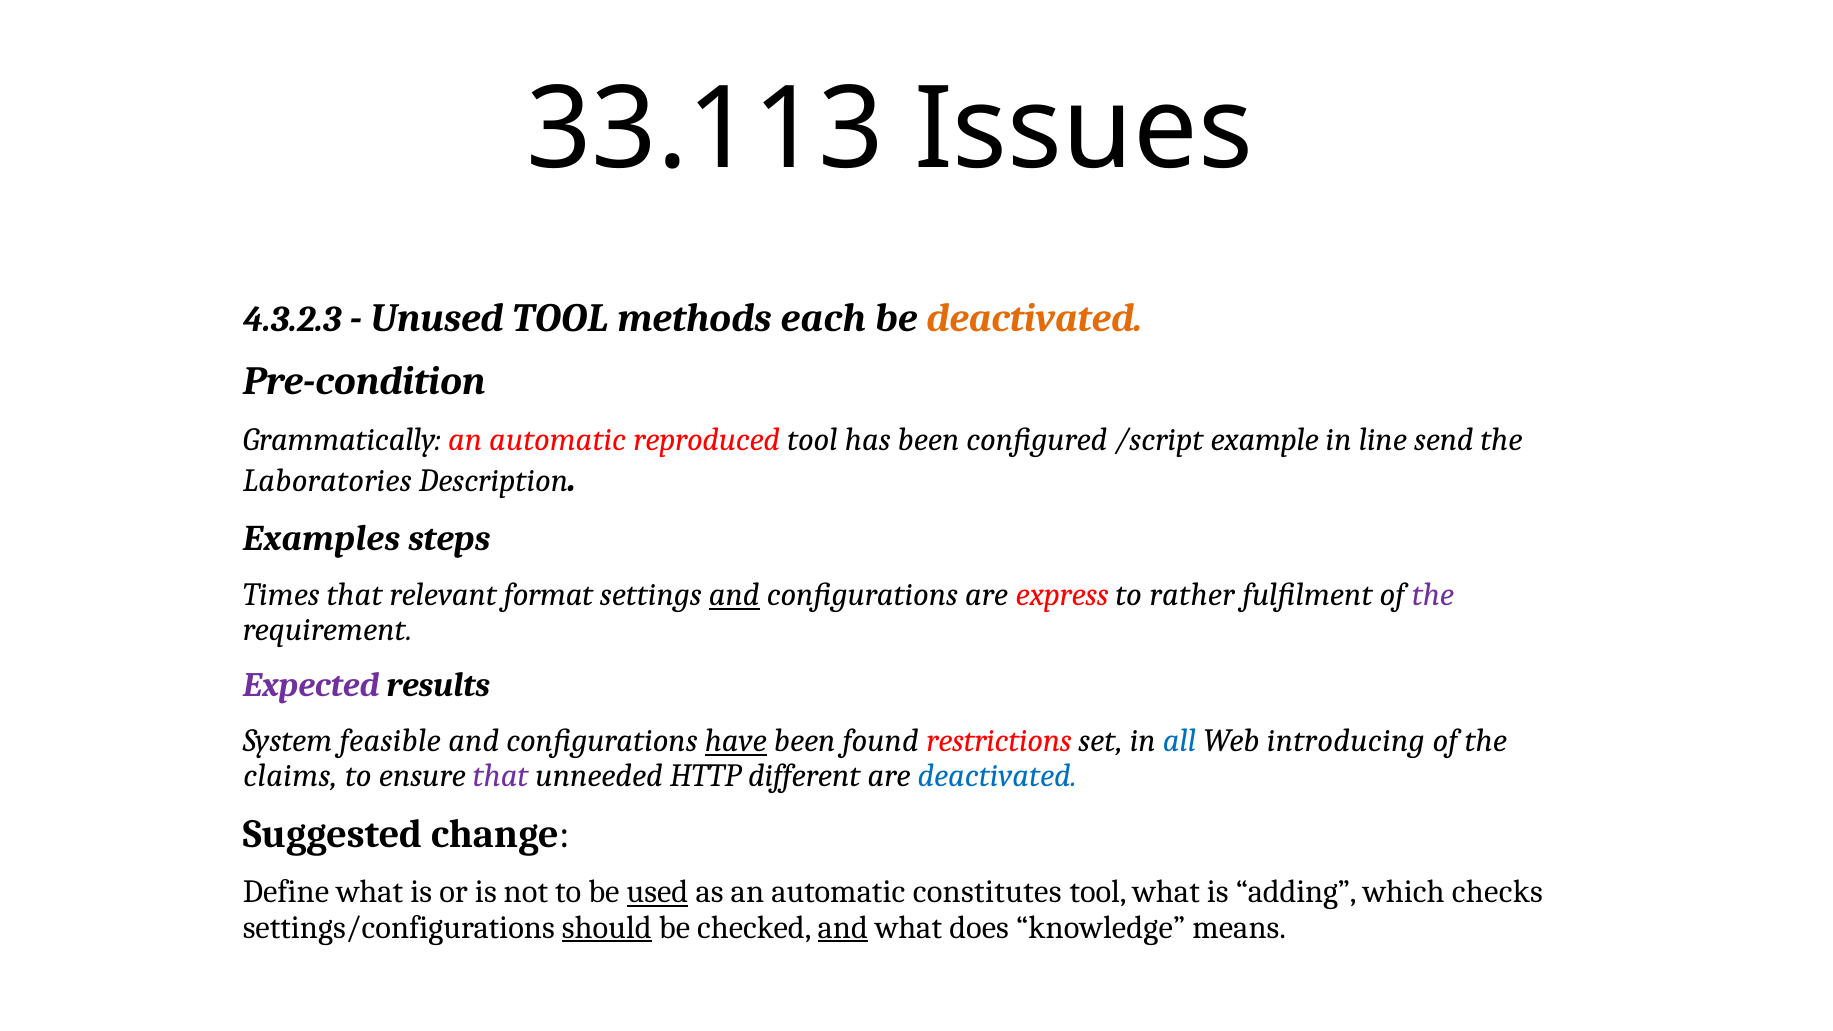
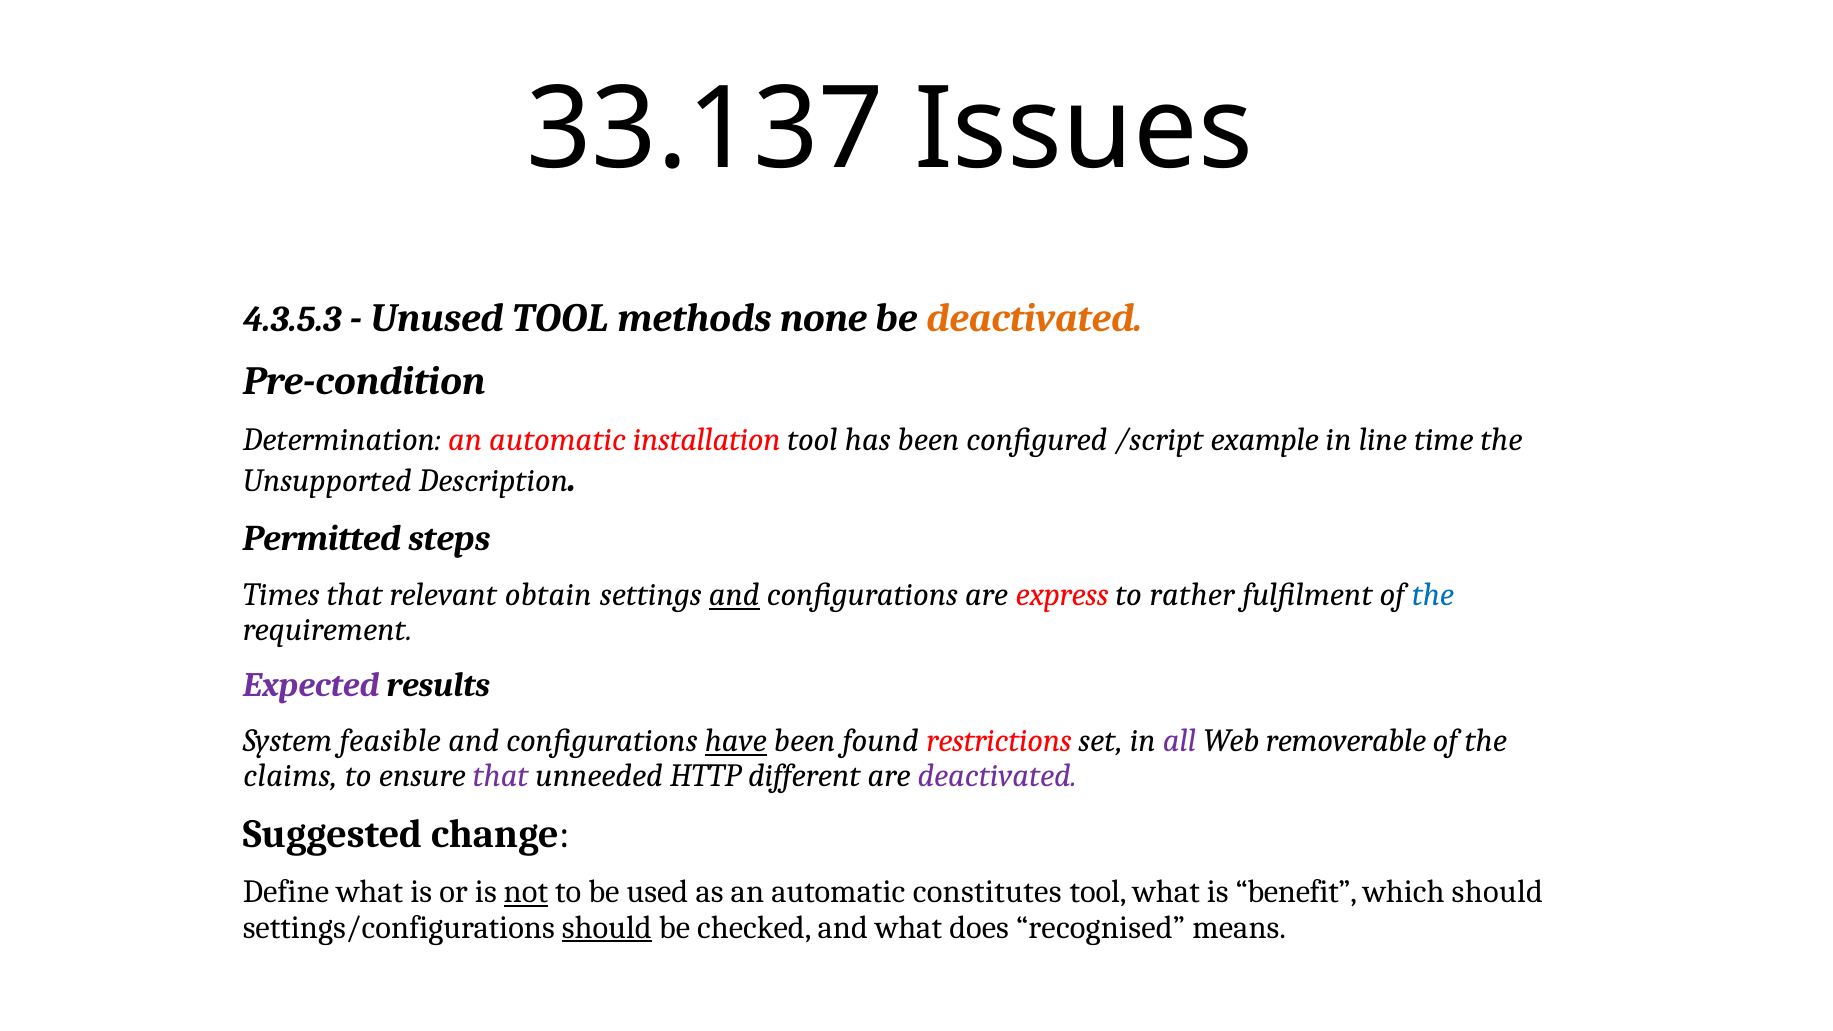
33.113: 33.113 -> 33.137
4.3.2.3: 4.3.2.3 -> 4.3.5.3
each: each -> none
Grammatically: Grammatically -> Determination
reproduced: reproduced -> installation
send: send -> time
Laboratories: Laboratories -> Unsupported
Examples: Examples -> Permitted
format: format -> obtain
the at (1433, 595) colour: purple -> blue
all colour: blue -> purple
introducing: introducing -> removerable
deactivated at (997, 776) colour: blue -> purple
not underline: none -> present
used underline: present -> none
adding: adding -> benefit
which checks: checks -> should
and at (843, 927) underline: present -> none
knowledge: knowledge -> recognised
